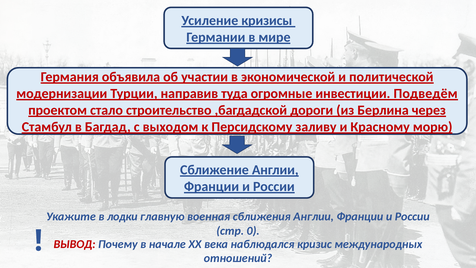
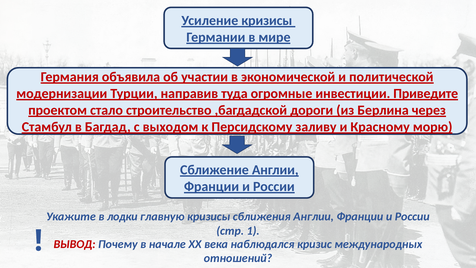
Подведём: Подведём -> Приведите
главную военная: военная -> кризисы
0: 0 -> 1
